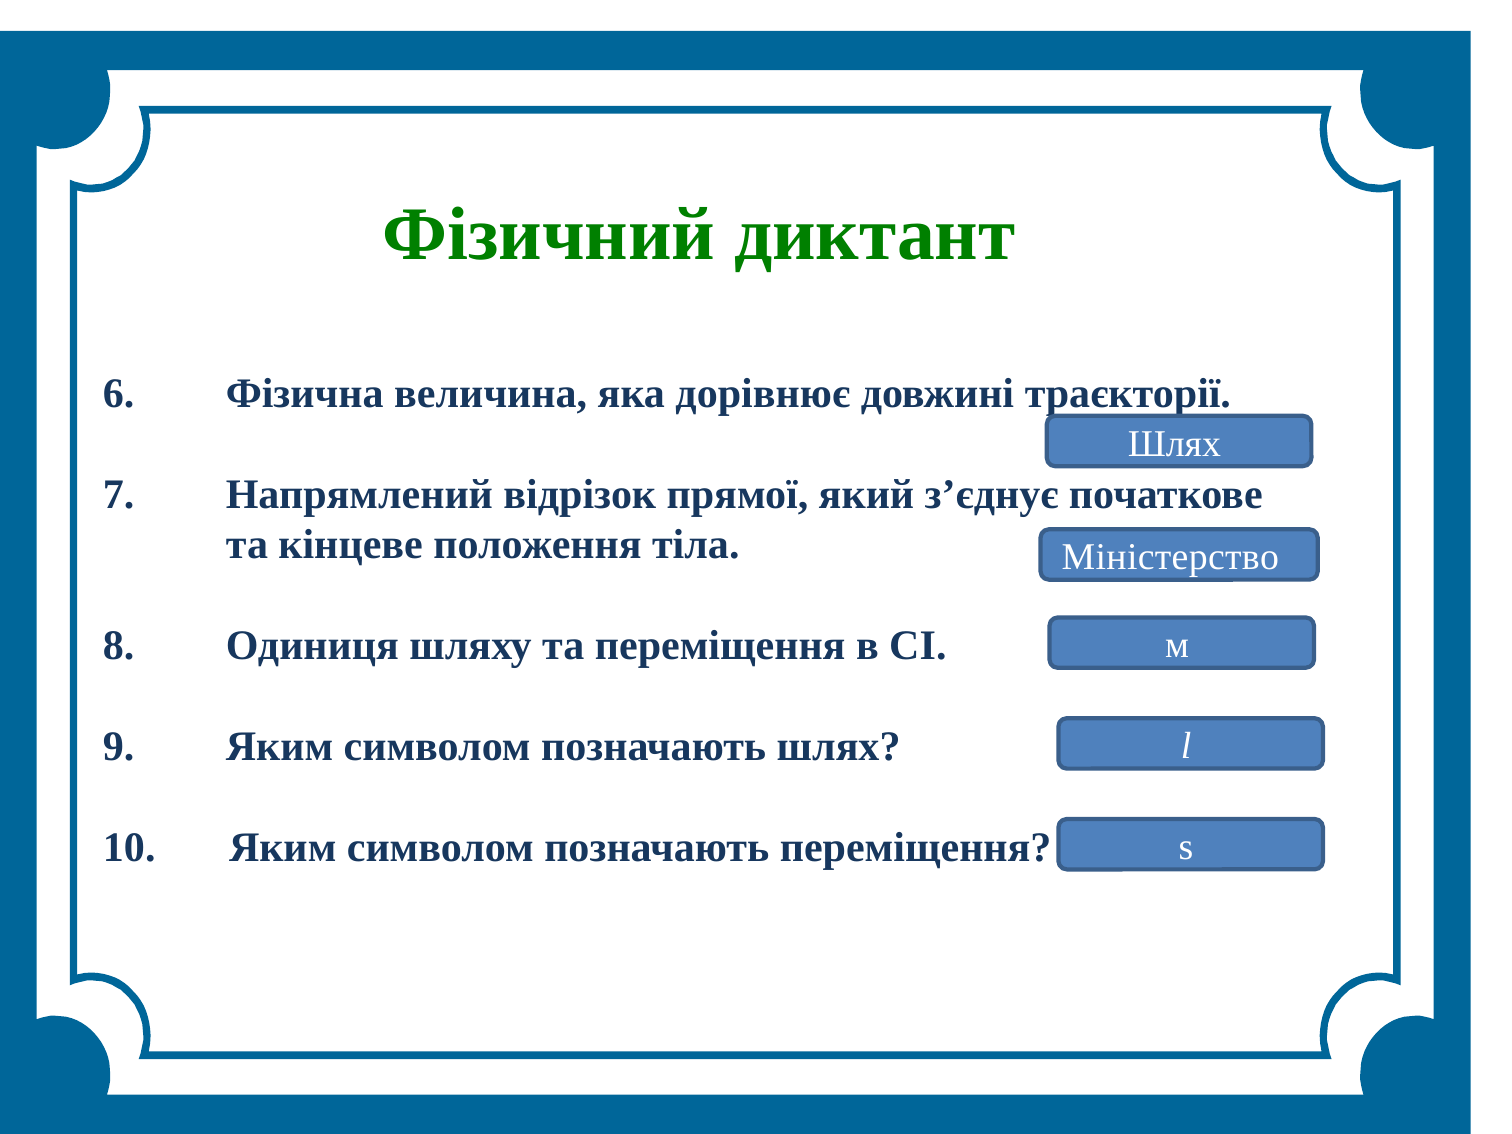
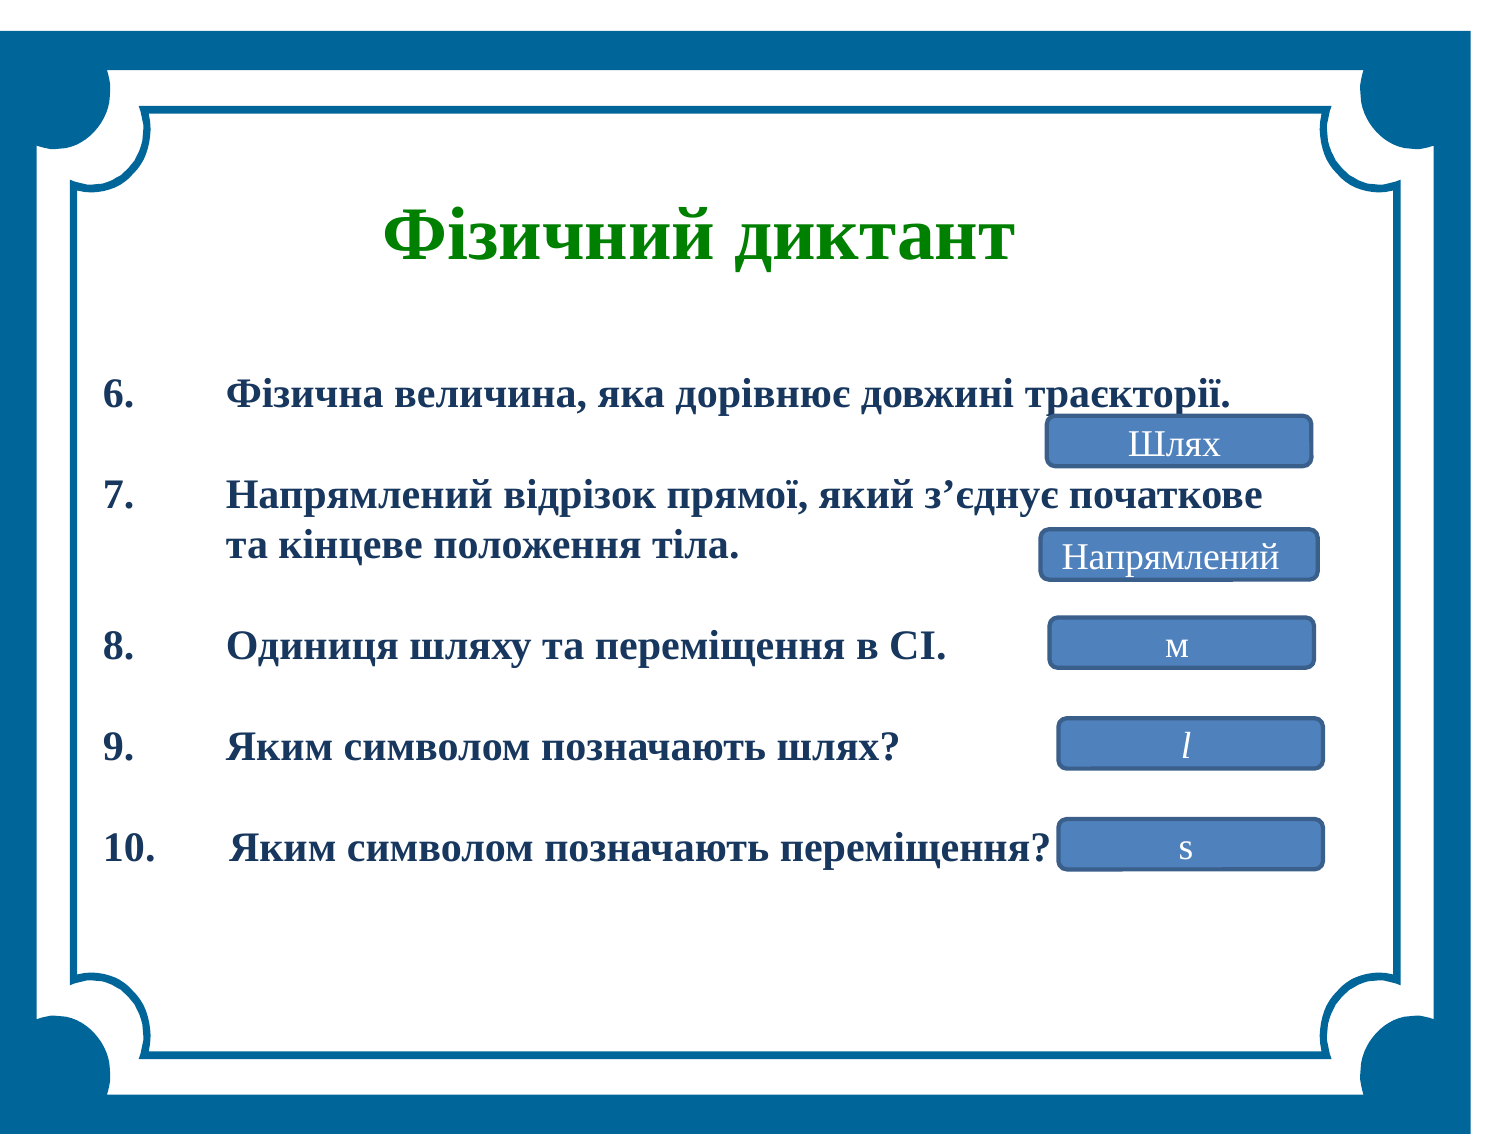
Міністерство at (1170, 557): Міністерство -> Напрямлений
